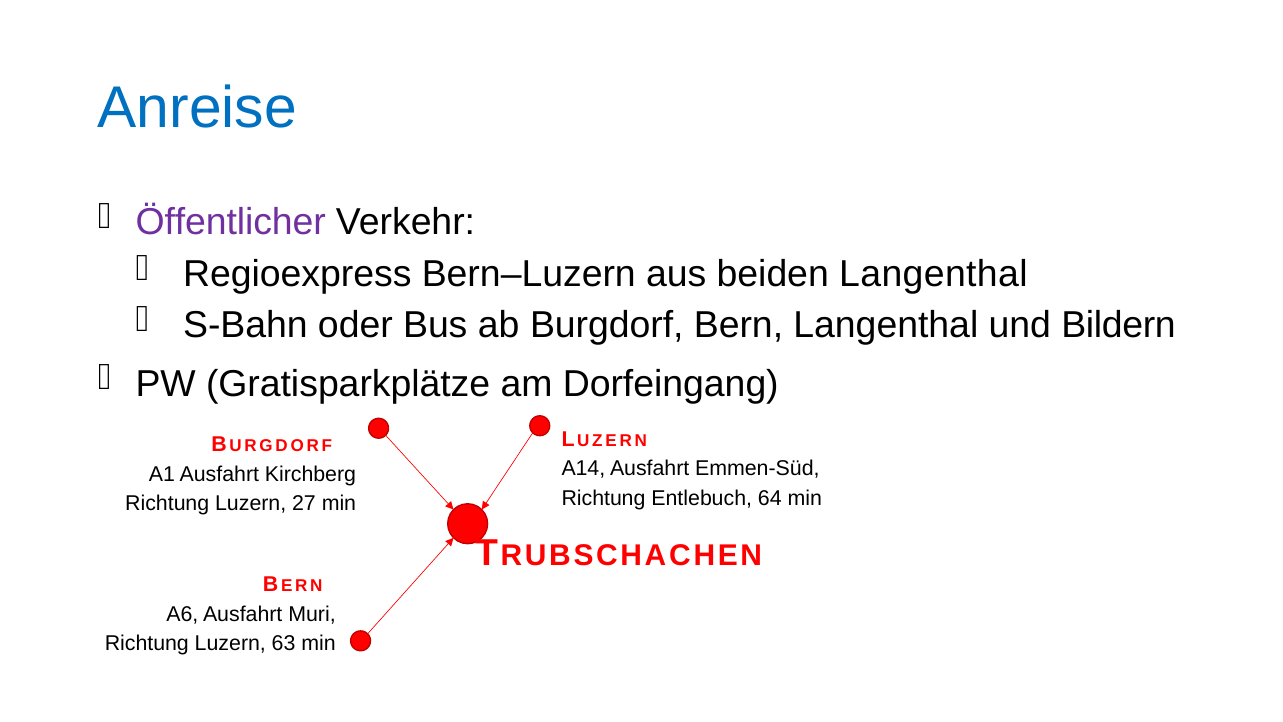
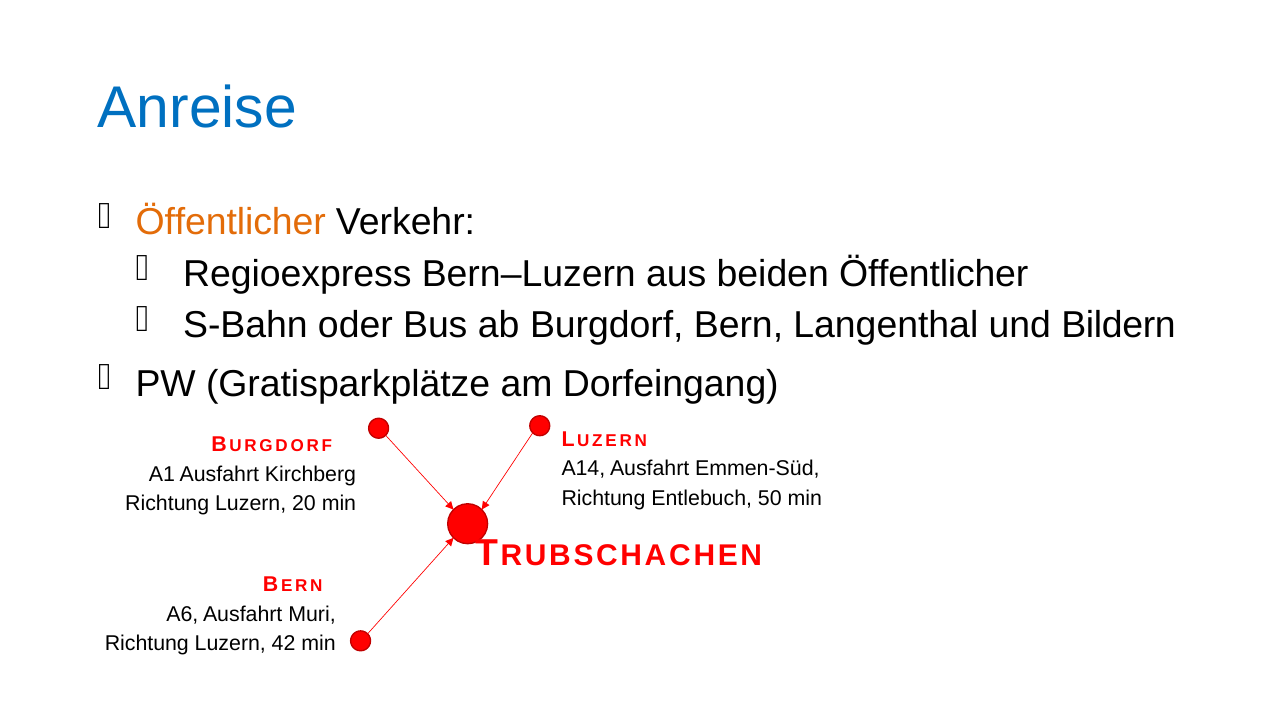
Öffentlicher at (231, 222) colour: purple -> orange
beiden Langenthal: Langenthal -> Öffentlicher
64: 64 -> 50
27: 27 -> 20
63: 63 -> 42
